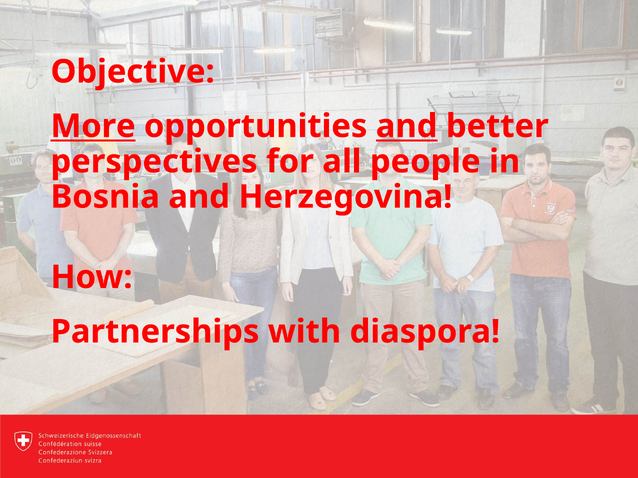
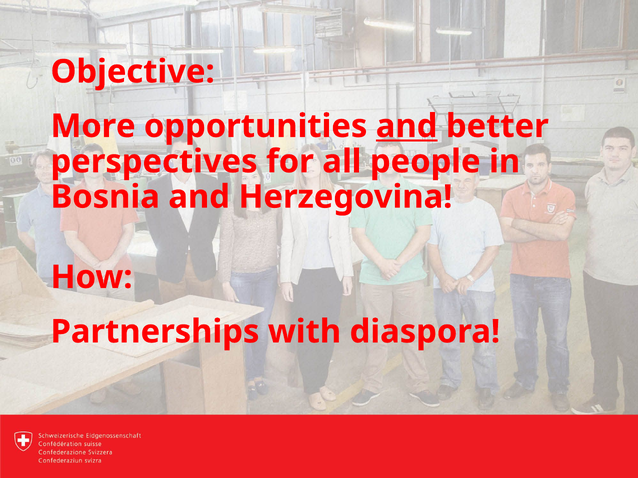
More underline: present -> none
